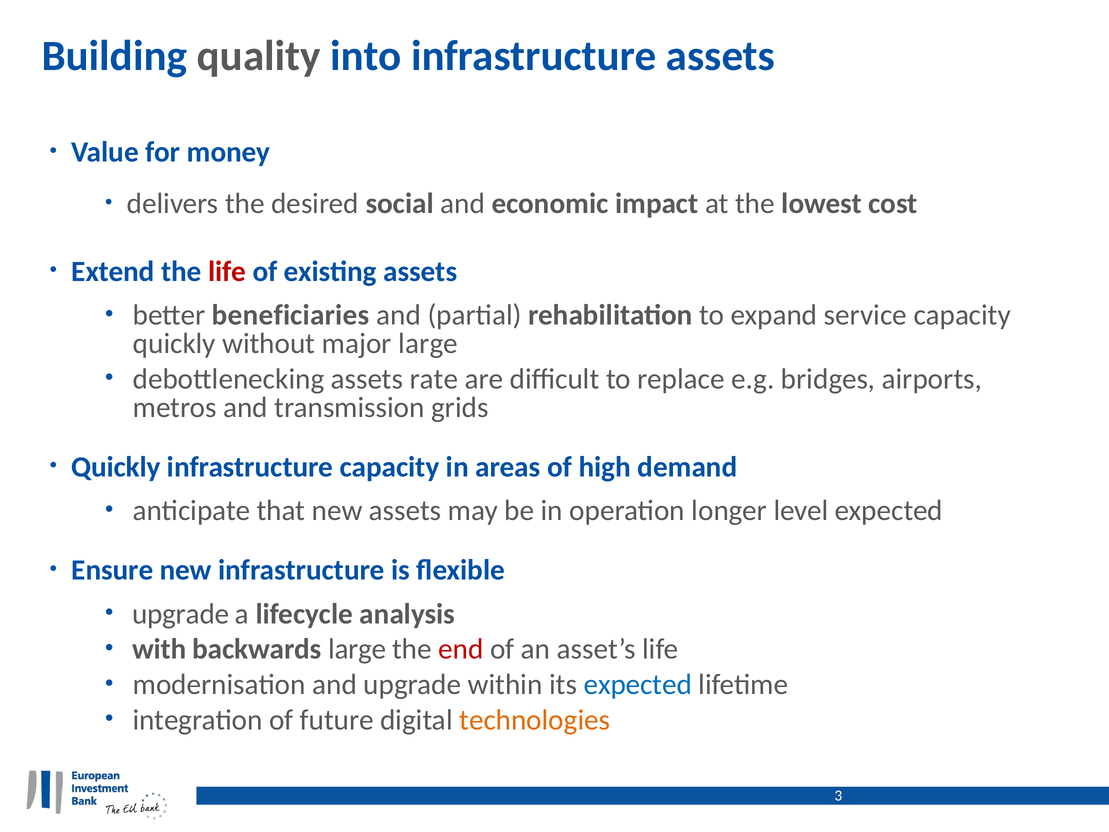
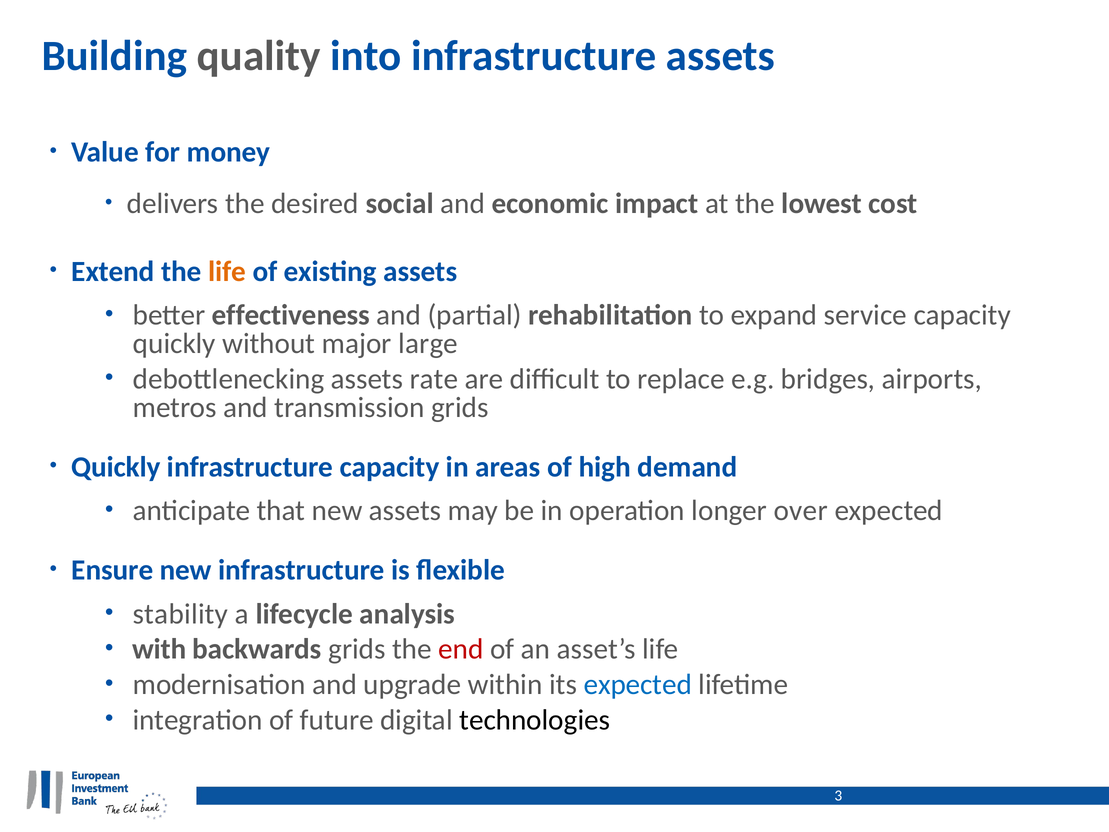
life at (227, 271) colour: red -> orange
beneficiaries: beneficiaries -> effectiveness
level: level -> over
upgrade at (181, 614): upgrade -> stability
backwards large: large -> grids
technologies colour: orange -> black
